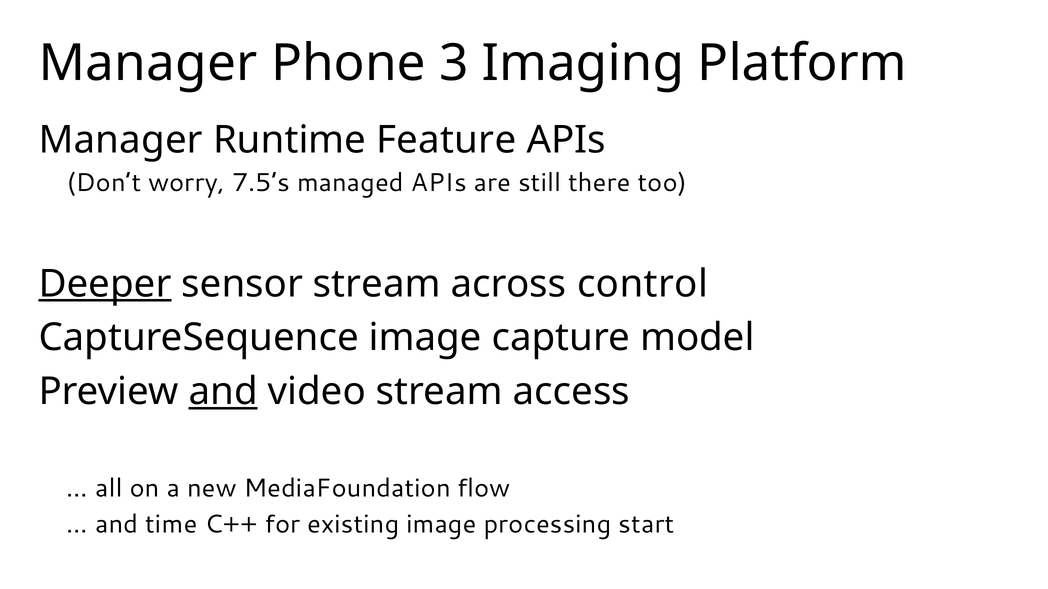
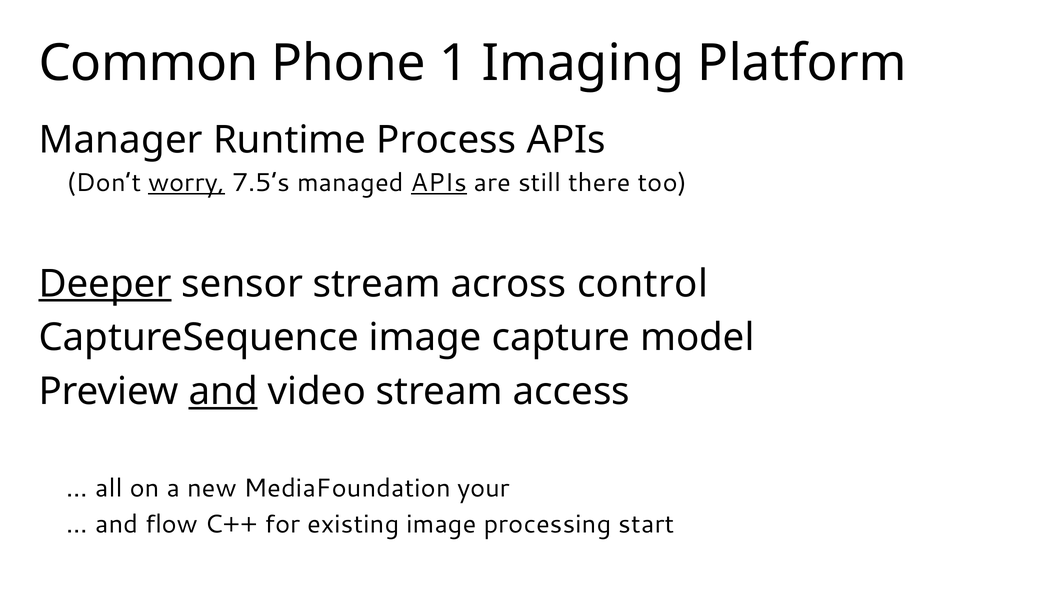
Manager at (148, 63): Manager -> Common
3: 3 -> 1
Feature: Feature -> Process
worry underline: none -> present
APIs at (439, 183) underline: none -> present
flow: flow -> your
time: time -> flow
